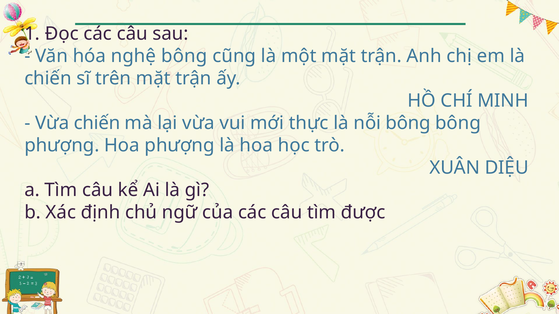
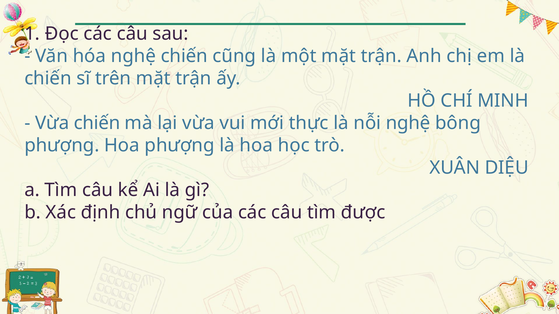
nghệ bông: bông -> chiến
nỗi bông: bông -> nghệ
